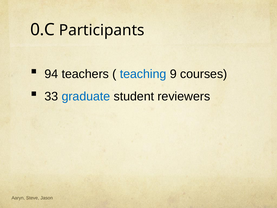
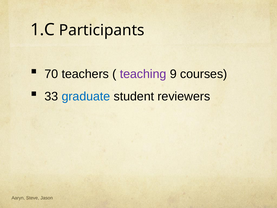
0.C: 0.C -> 1.C
94: 94 -> 70
teaching colour: blue -> purple
